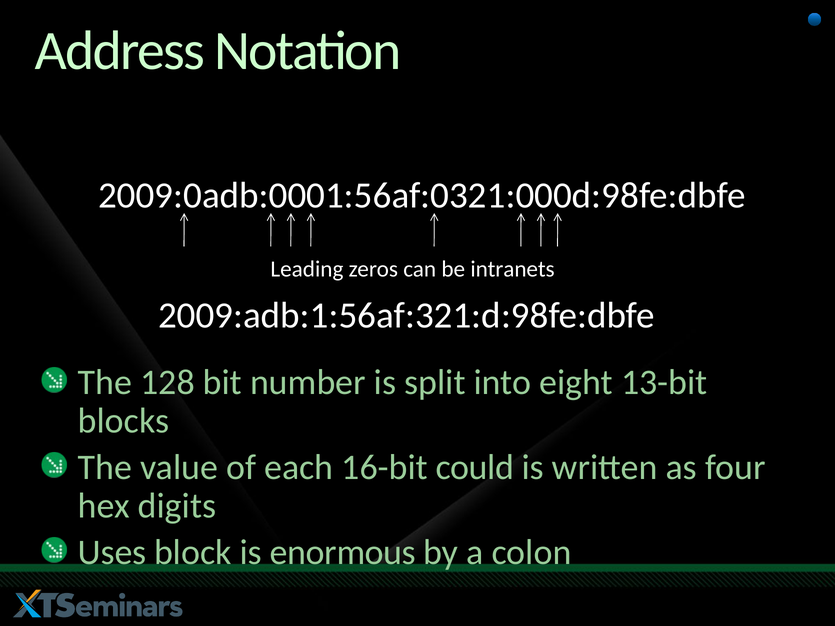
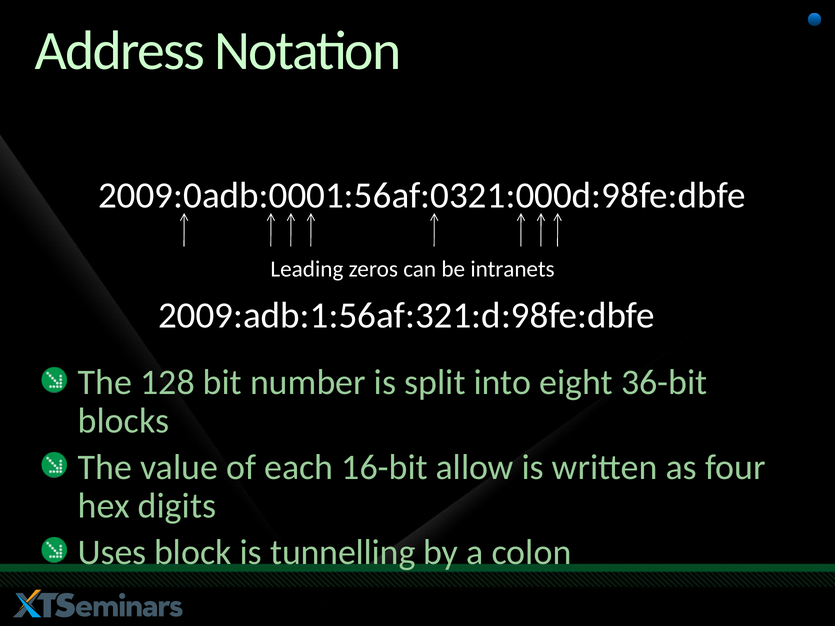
13-bit: 13-bit -> 36-bit
could: could -> allow
enormous: enormous -> tunnelling
